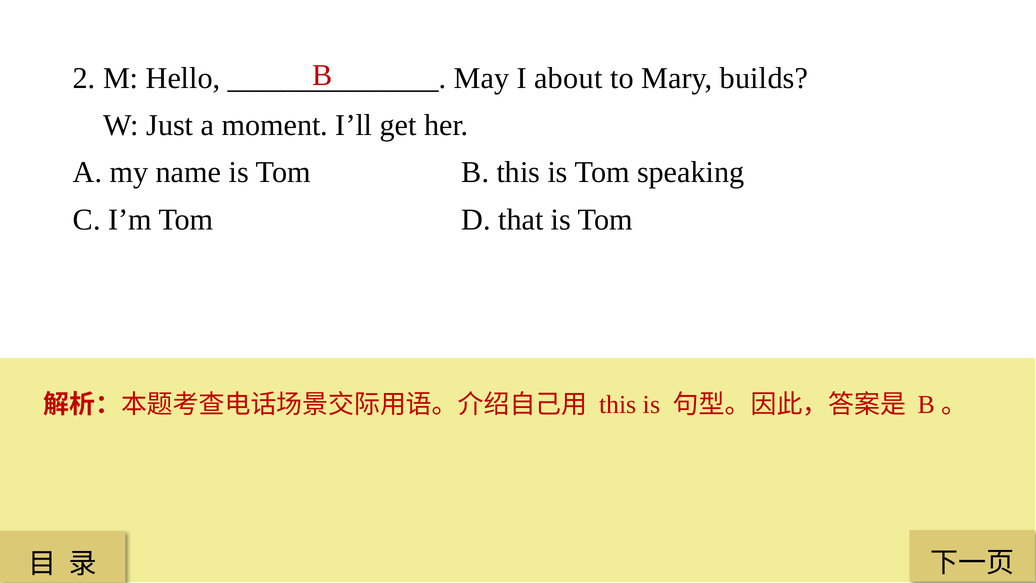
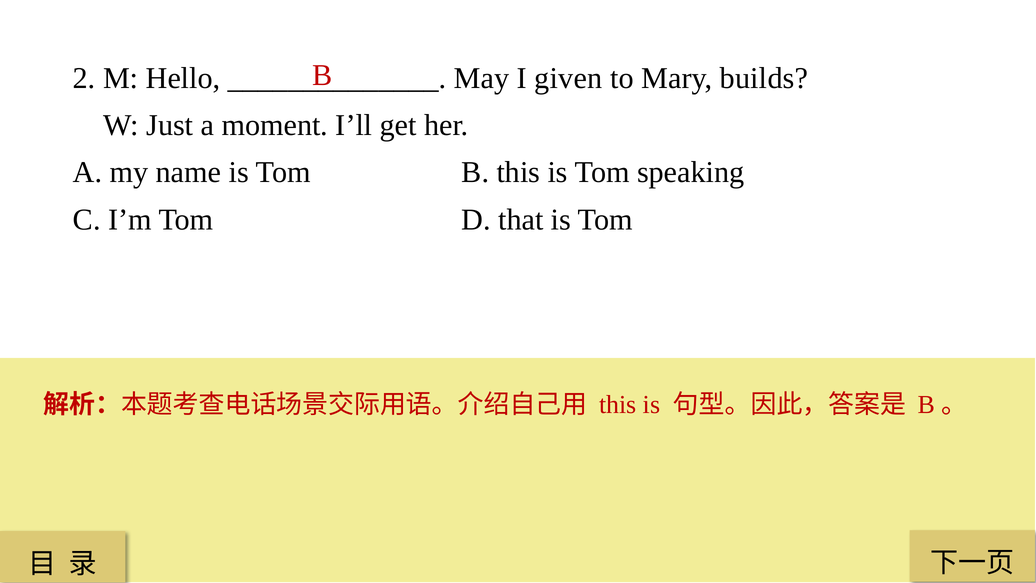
about: about -> given
